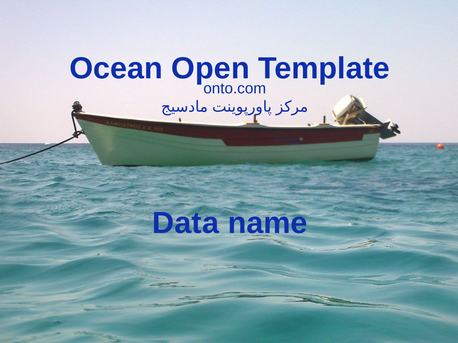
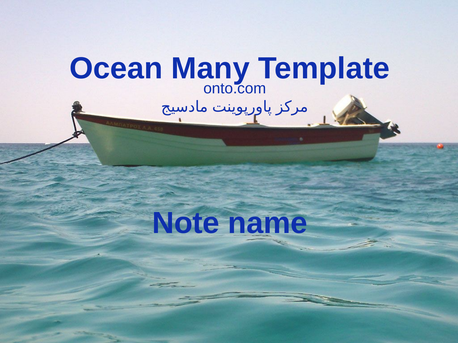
Open: Open -> Many
Data: Data -> Note
